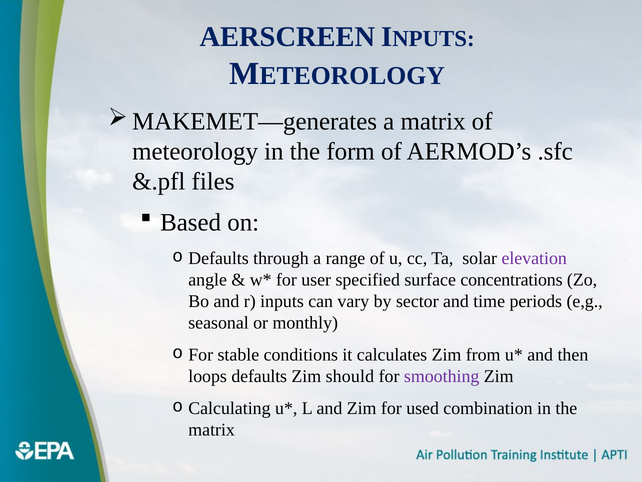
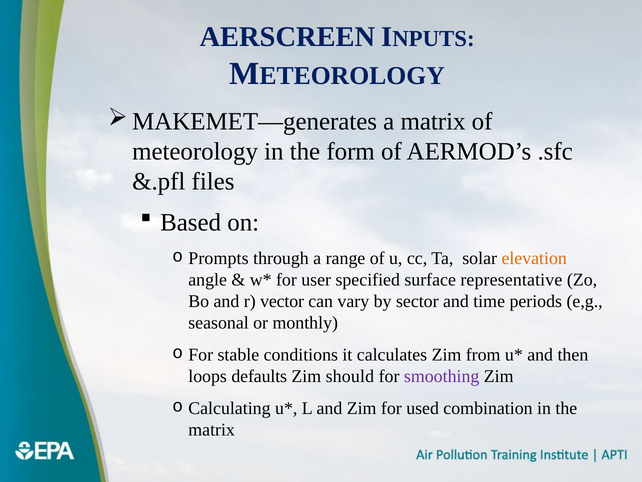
Defaults at (219, 258): Defaults -> Prompts
elevation colour: purple -> orange
concentrations: concentrations -> representative
inputs: inputs -> vector
